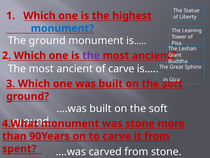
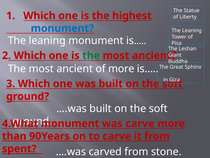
ground at (47, 41): ground -> leaning
the at (91, 55) colour: purple -> green
of carve: carve -> more
was stone: stone -> carve
